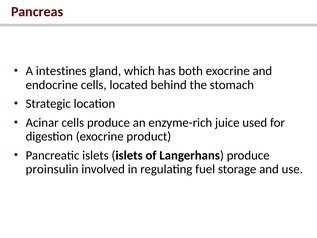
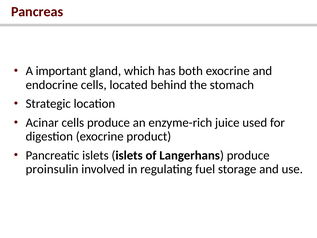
intestines: intestines -> important
